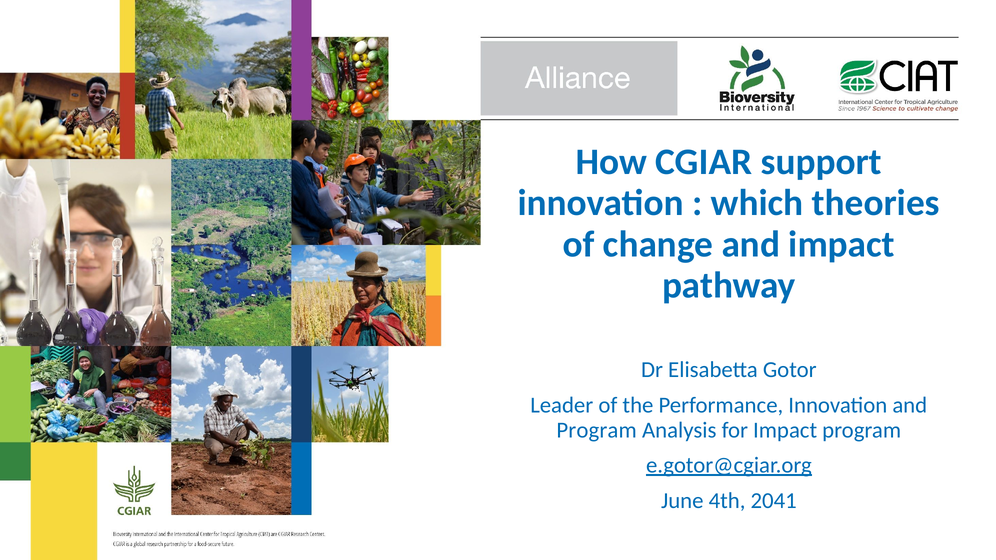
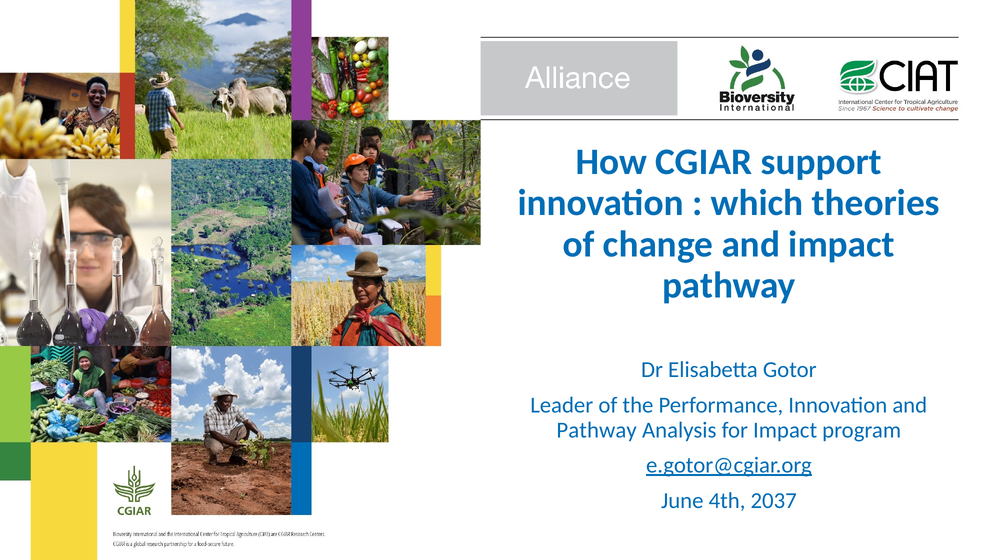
Program at (597, 430): Program -> Pathway
2041: 2041 -> 2037
